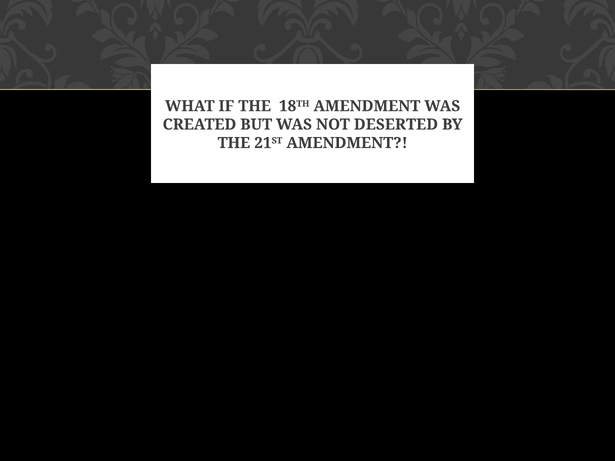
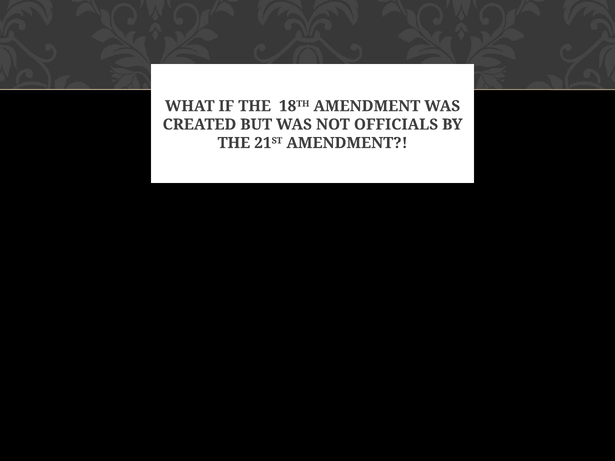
DESERTED: DESERTED -> OFFICIALS
